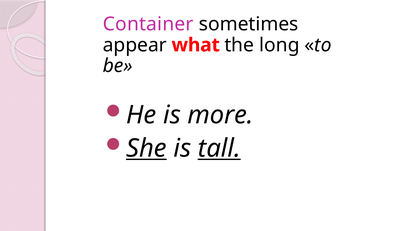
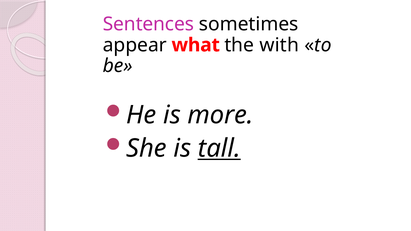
Container: Container -> Sentences
long: long -> with
She underline: present -> none
